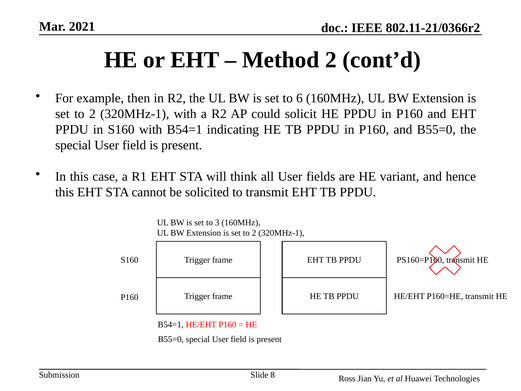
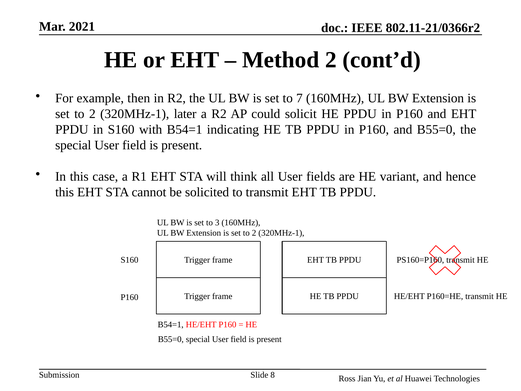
6: 6 -> 7
320MHz-1 with: with -> later
